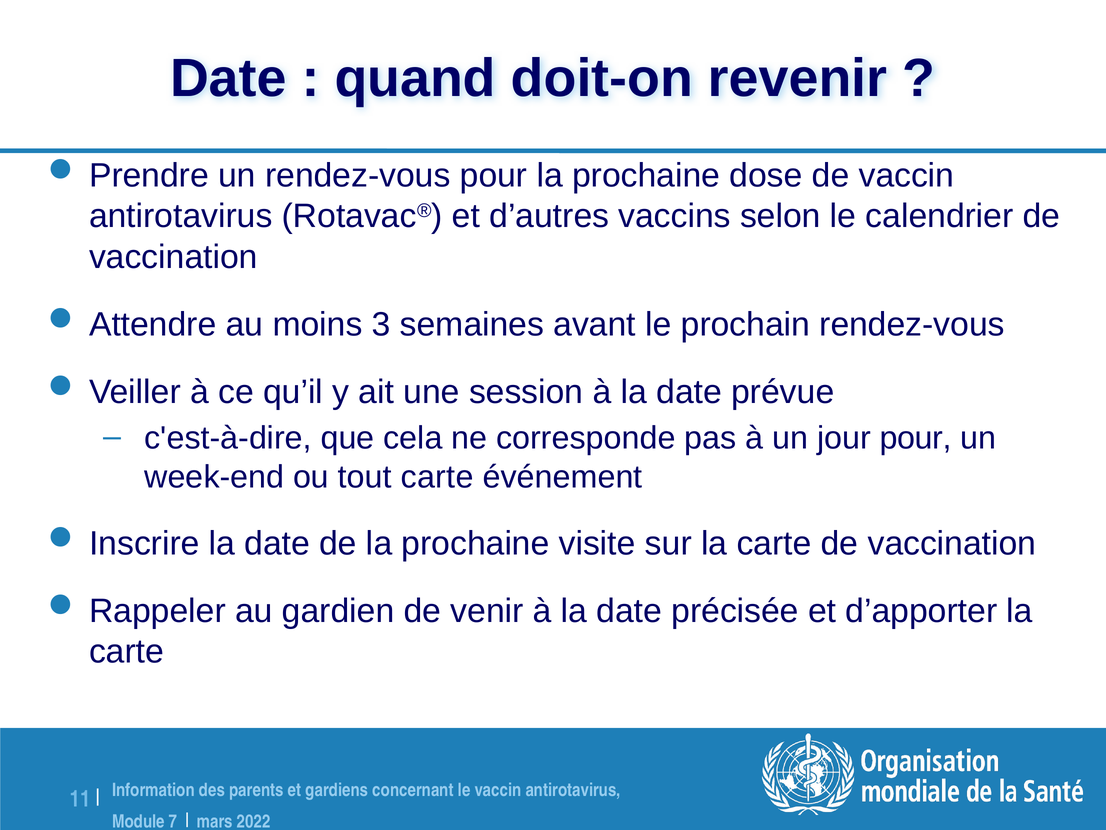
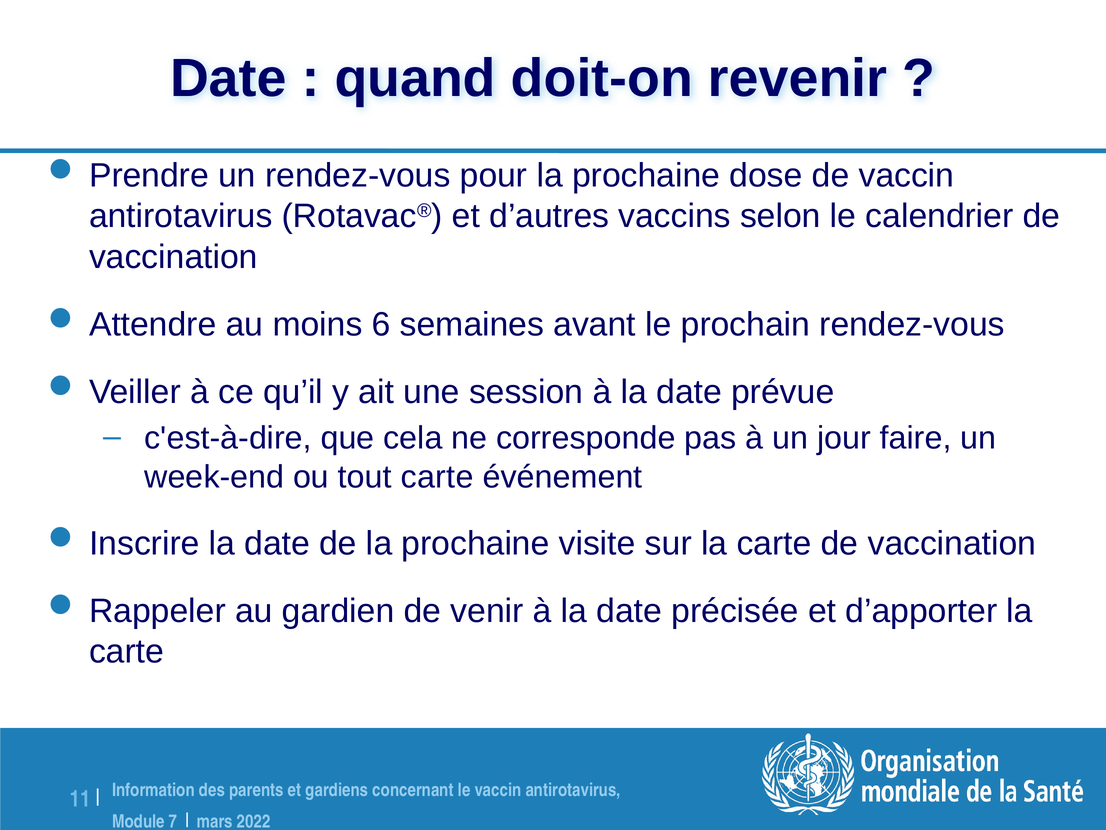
3: 3 -> 6
jour pour: pour -> faire
